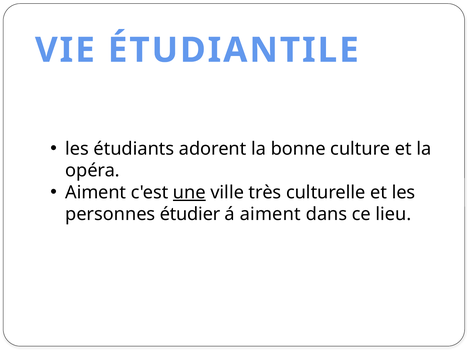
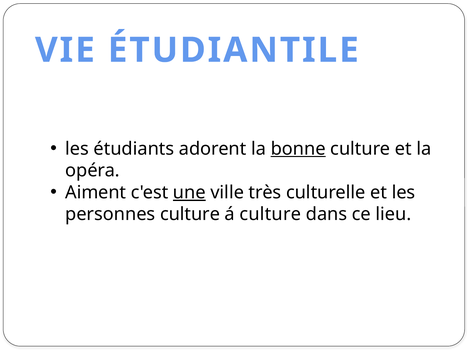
bonne underline: none -> present
personnes étudier: étudier -> culture
á aiment: aiment -> culture
